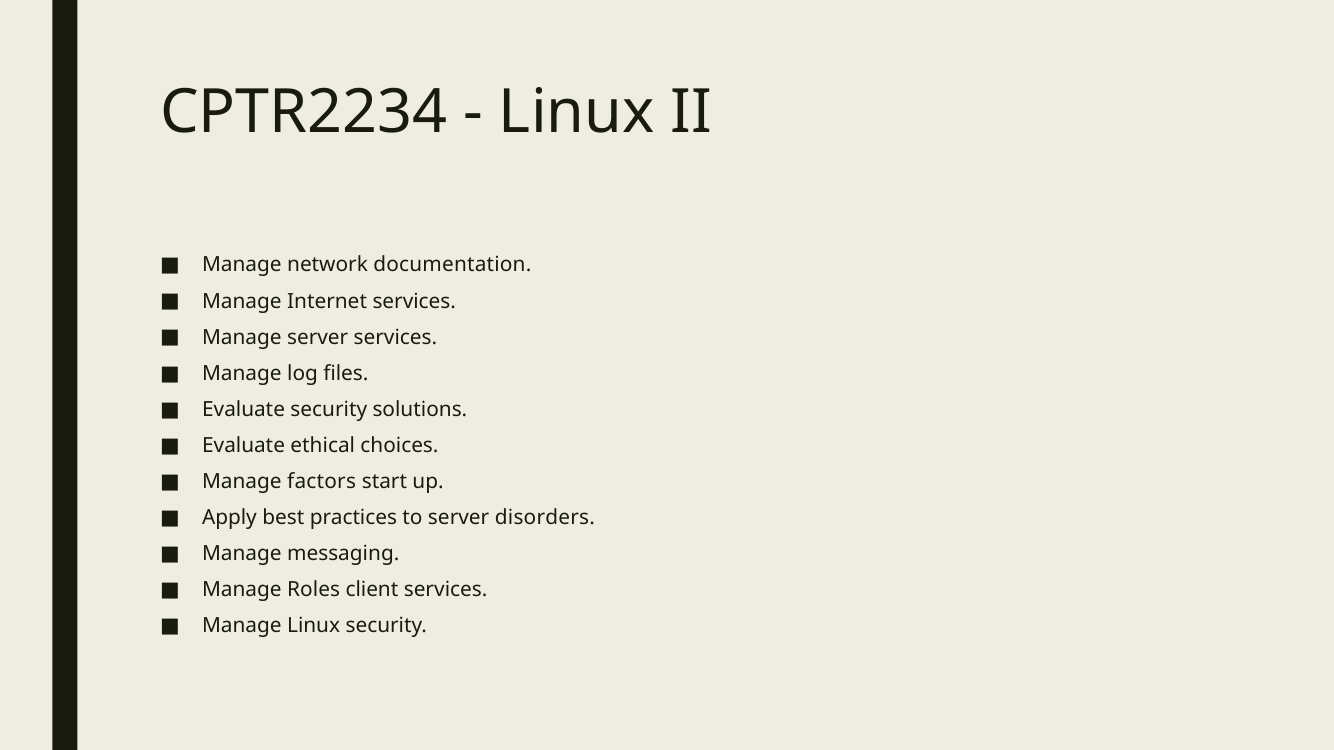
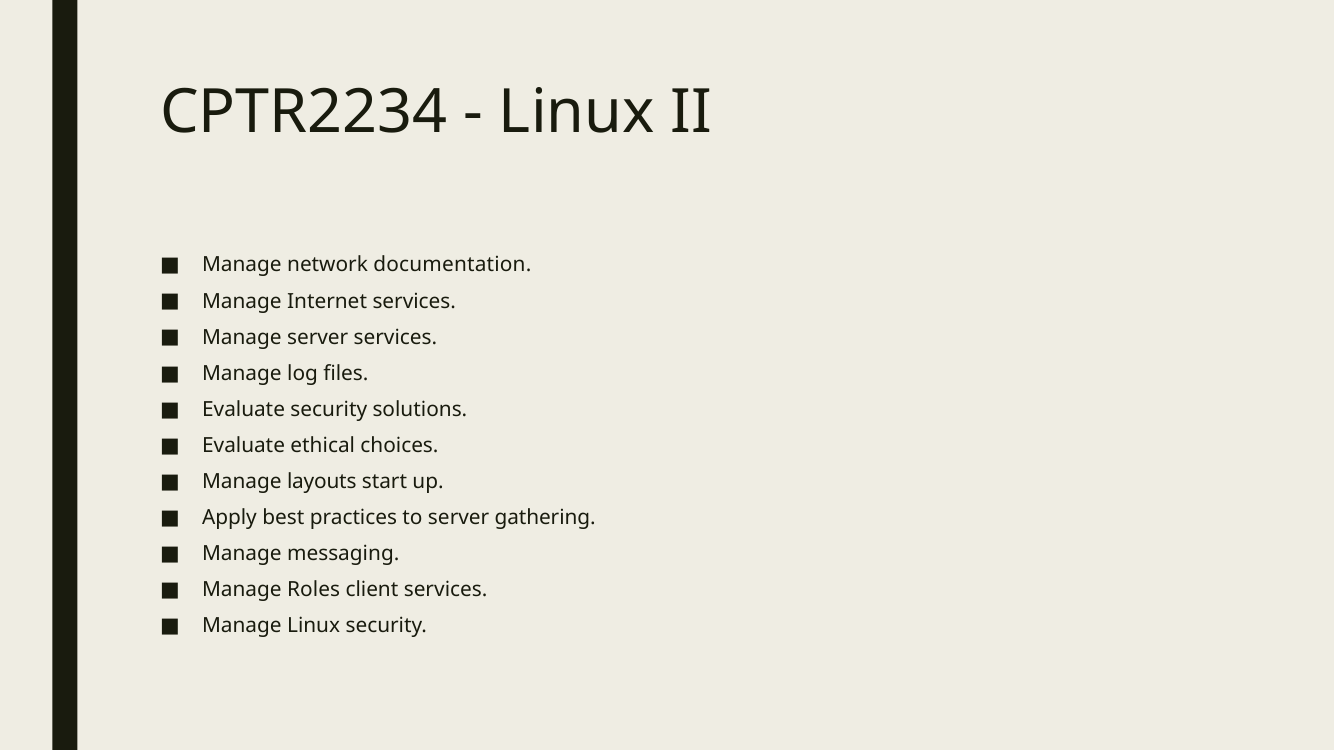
factors: factors -> layouts
disorders: disorders -> gathering
